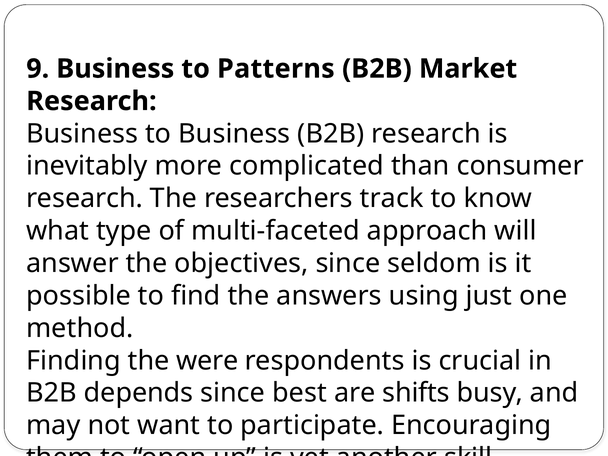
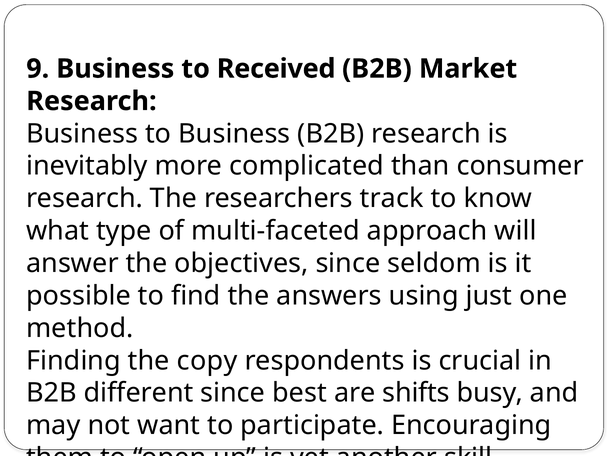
Patterns: Patterns -> Received
were: were -> copy
depends: depends -> different
